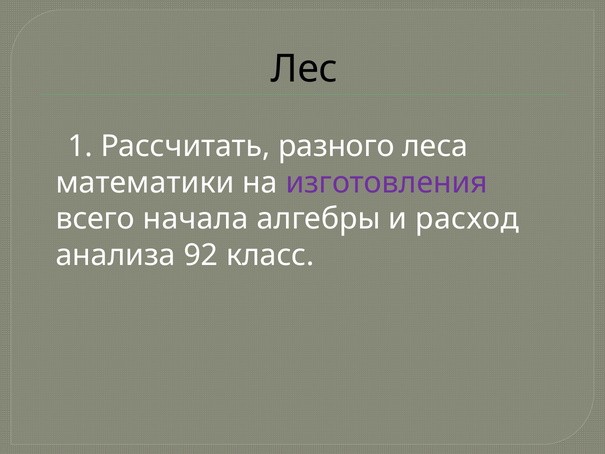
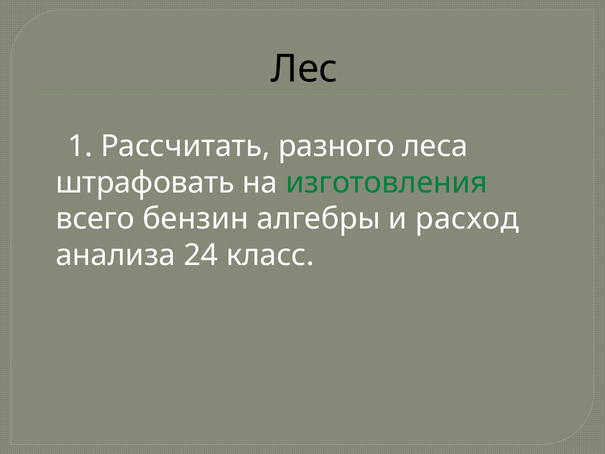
математики: математики -> штрафовать
изготовления colour: purple -> green
начала: начала -> бензин
92: 92 -> 24
